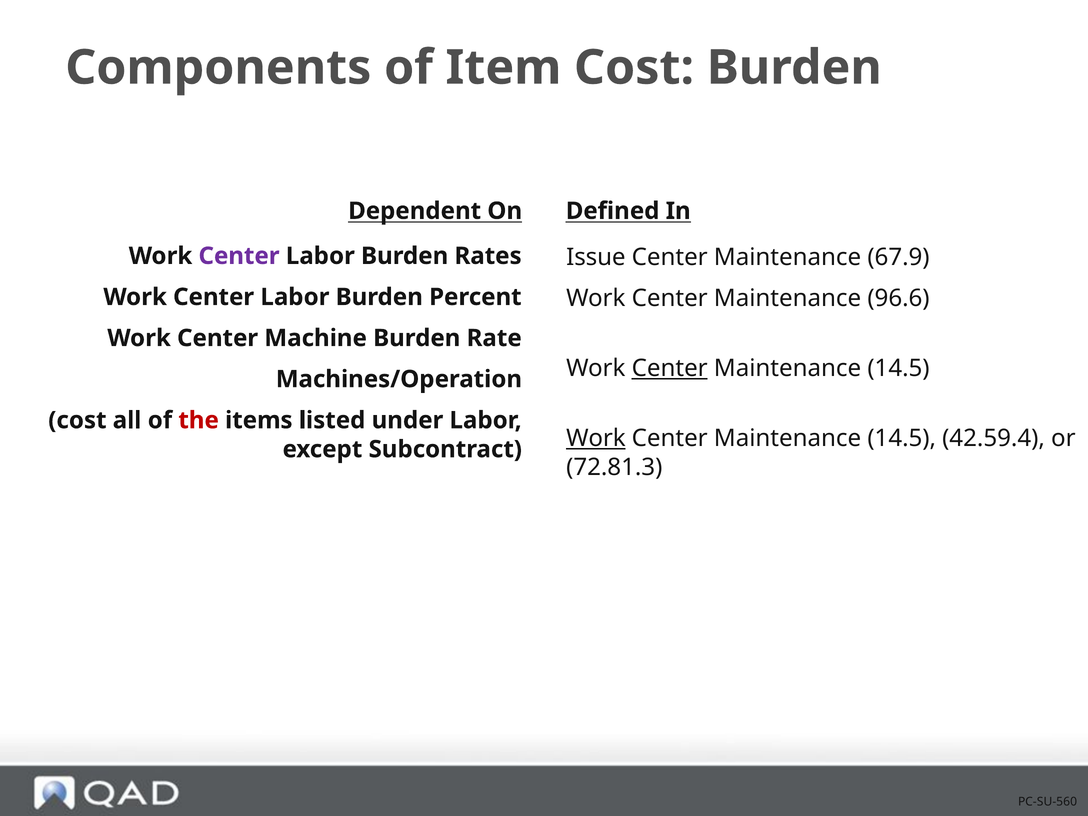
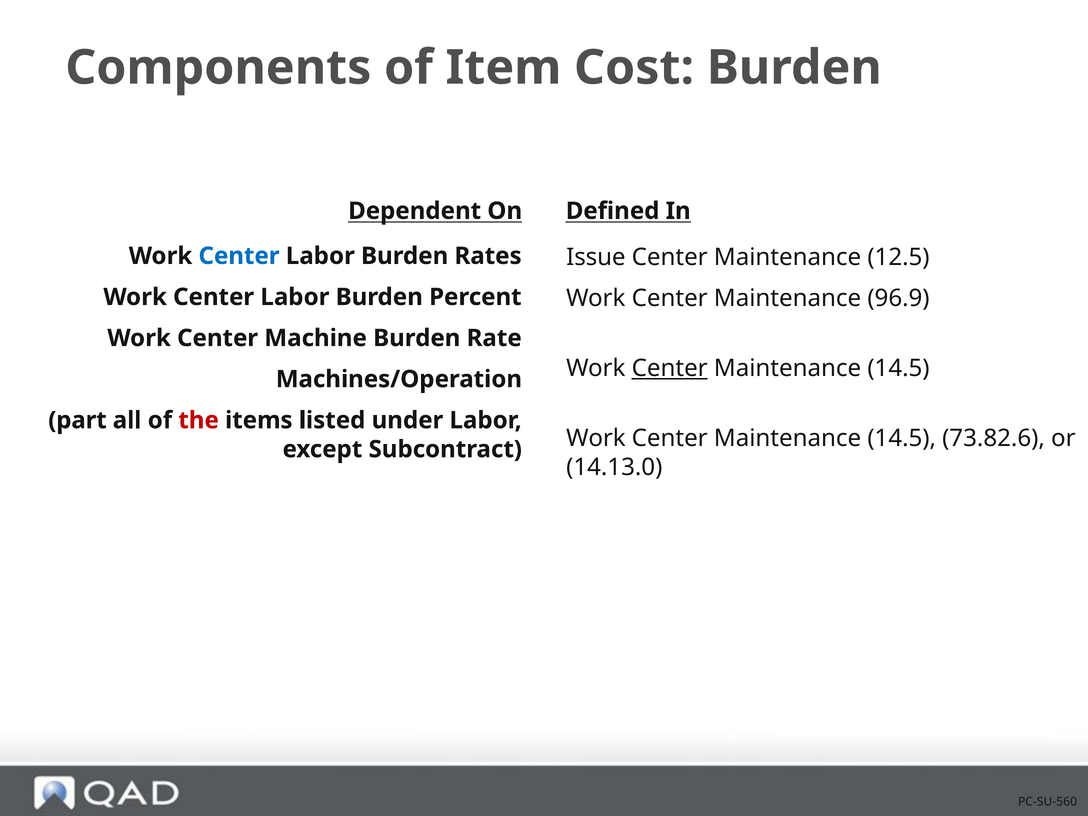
67.9: 67.9 -> 12.5
Center at (239, 256) colour: purple -> blue
96.6: 96.6 -> 96.9
cost at (77, 420): cost -> part
Work at (596, 438) underline: present -> none
42.59.4: 42.59.4 -> 73.82.6
72.81.3: 72.81.3 -> 14.13.0
